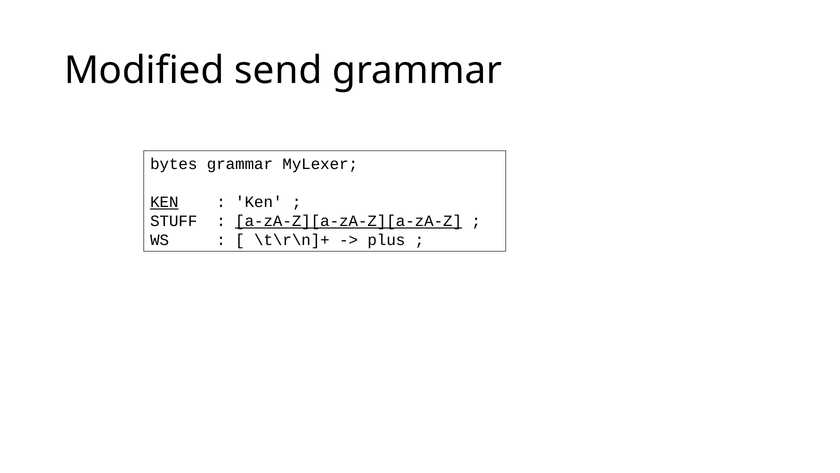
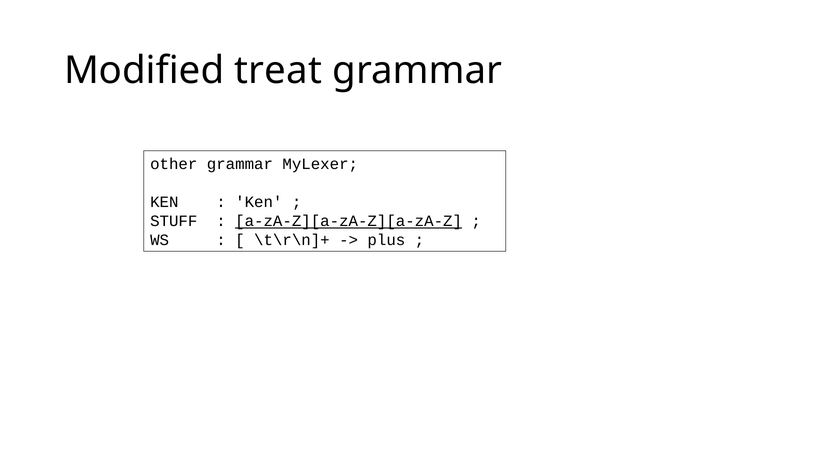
send: send -> treat
bytes: bytes -> other
KEN at (164, 202) underline: present -> none
